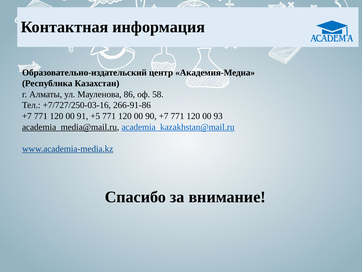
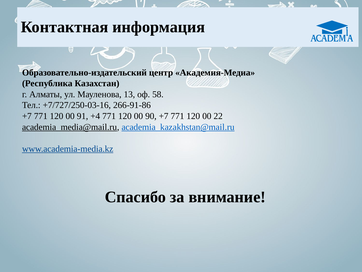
86: 86 -> 13
+5: +5 -> +4
93: 93 -> 22
